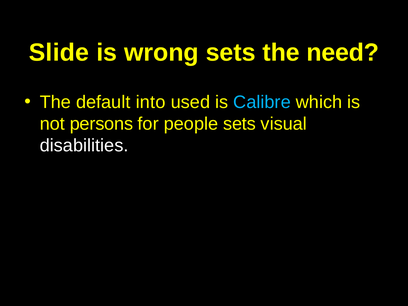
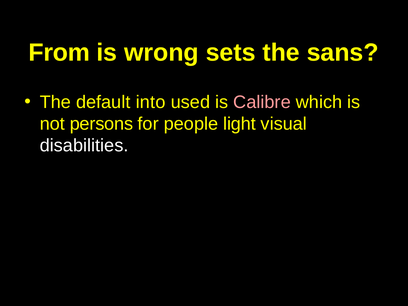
Slide: Slide -> From
need: need -> sans
Calibre colour: light blue -> pink
people sets: sets -> light
